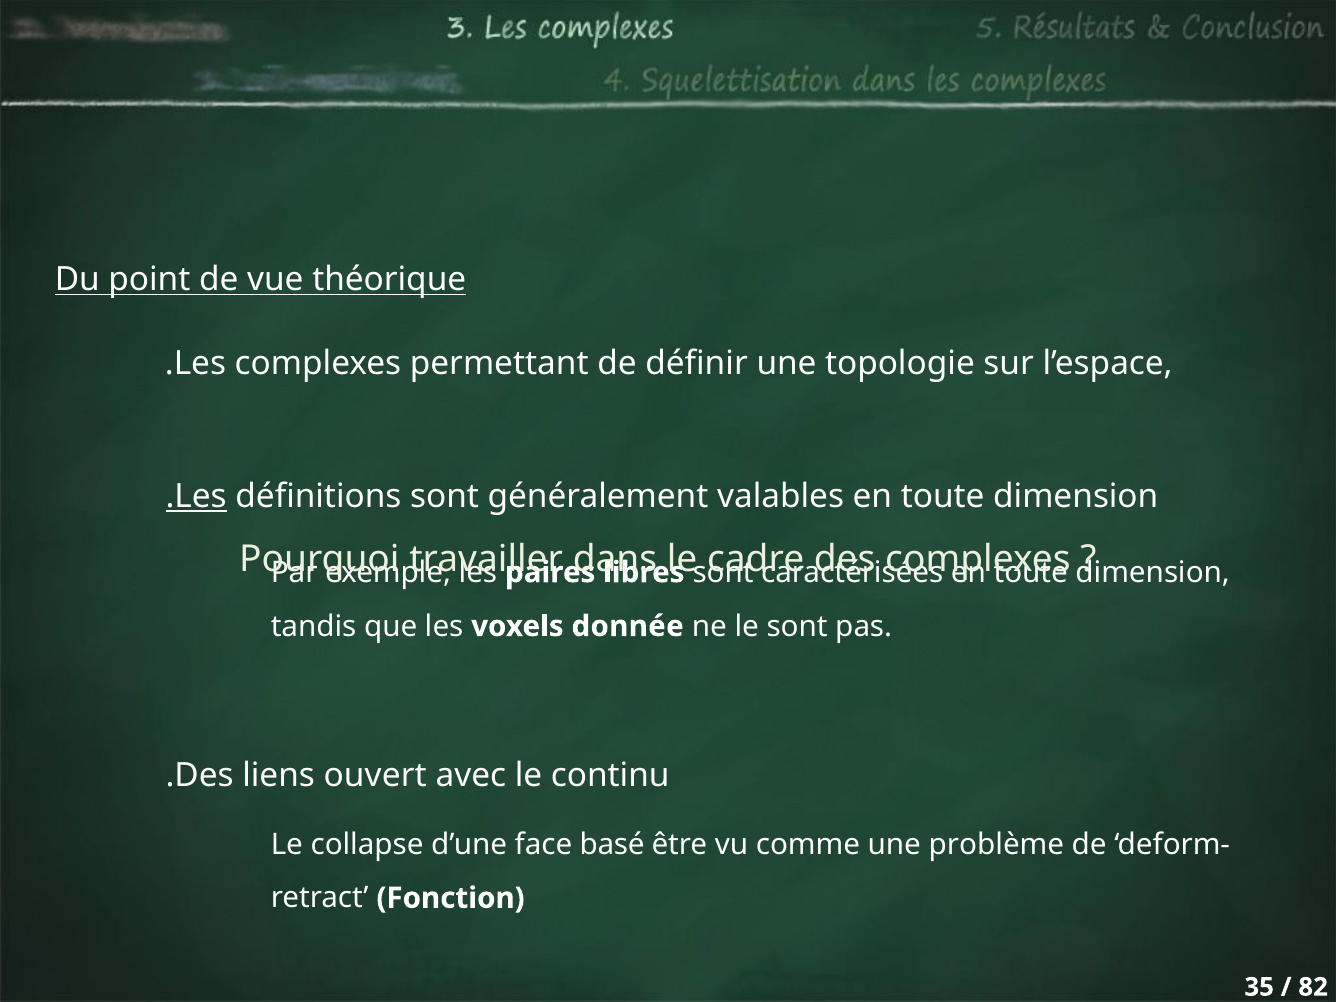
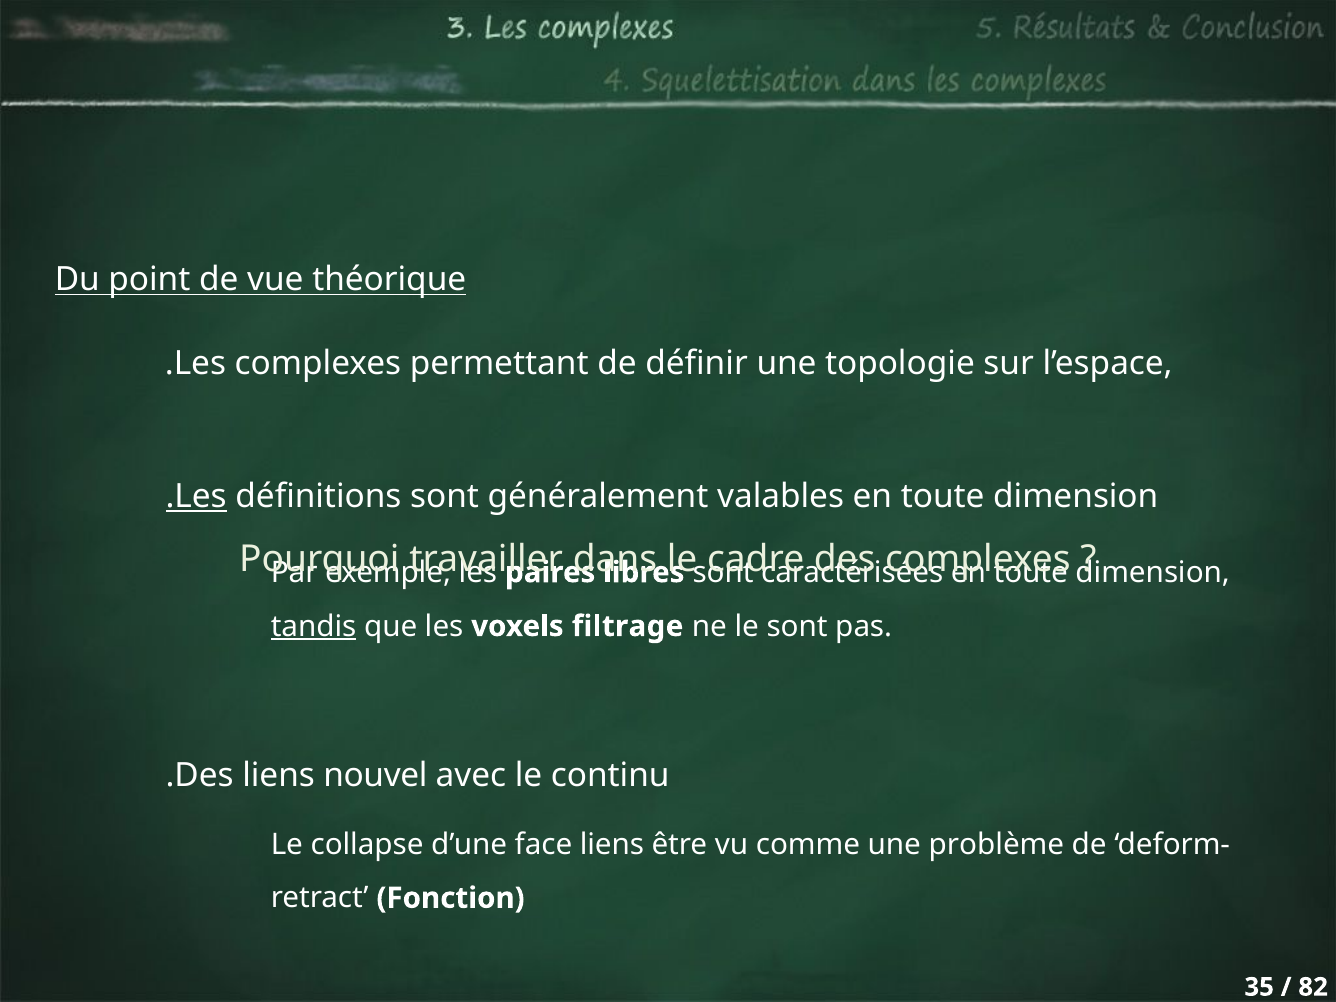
tandis underline: none -> present
donnée: donnée -> filtrage
ouvert: ouvert -> nouvel
face basé: basé -> liens
